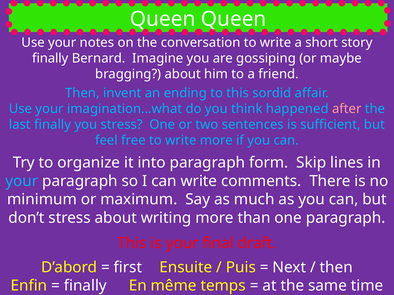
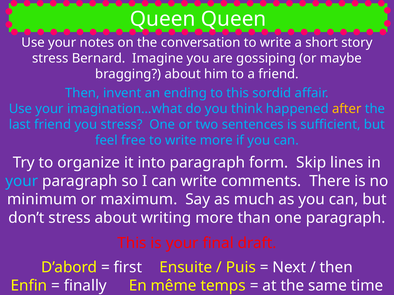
finally at (50, 58): finally -> stress
after colour: pink -> yellow
last finally: finally -> friend
